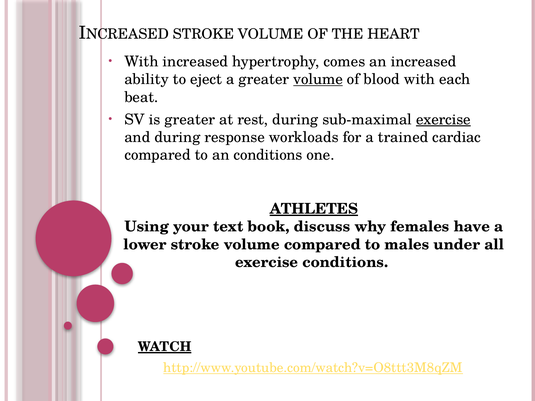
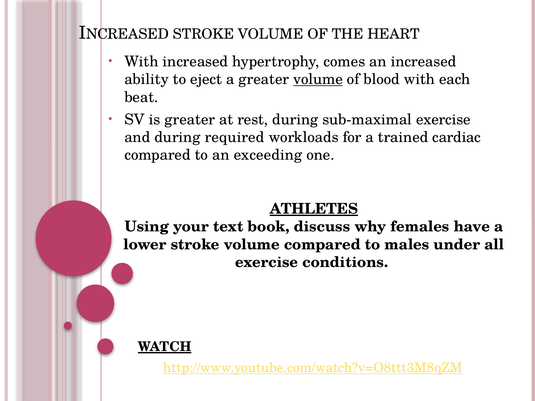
exercise at (443, 120) underline: present -> none
response: response -> required
an conditions: conditions -> exceeding
